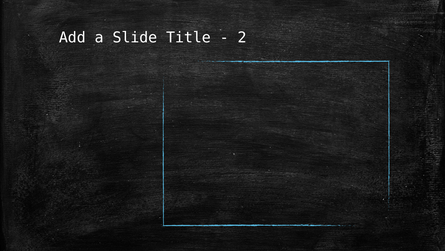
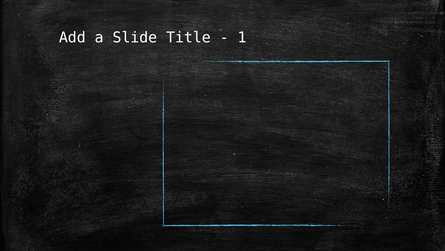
2: 2 -> 1
